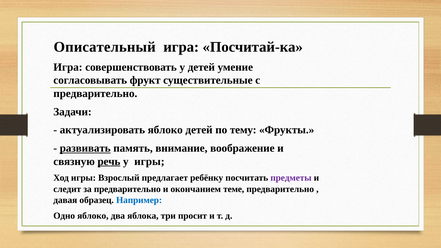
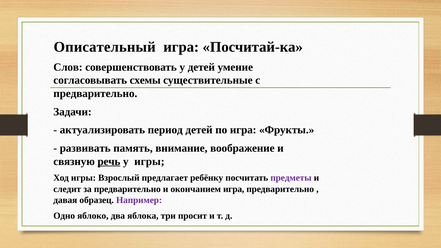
Игра at (68, 67): Игра -> Слов
фрукт: фрукт -> схемы
актуализировать яблоко: яблоко -> период
по тему: тему -> игра
развивать underline: present -> none
окончанием теме: теме -> игра
Например colour: blue -> purple
